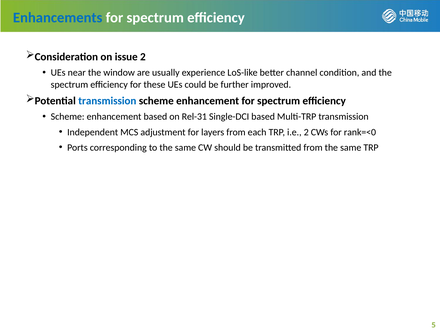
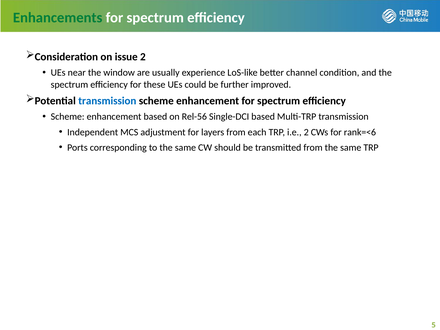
Enhancements colour: blue -> green
Rel-31: Rel-31 -> Rel-56
rank=<0: rank=<0 -> rank=<6
